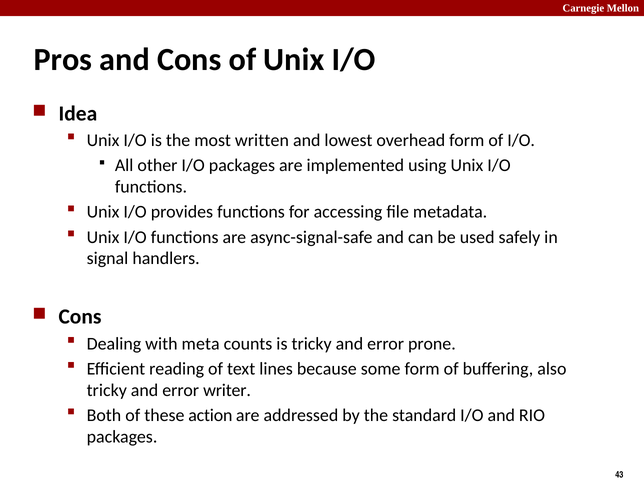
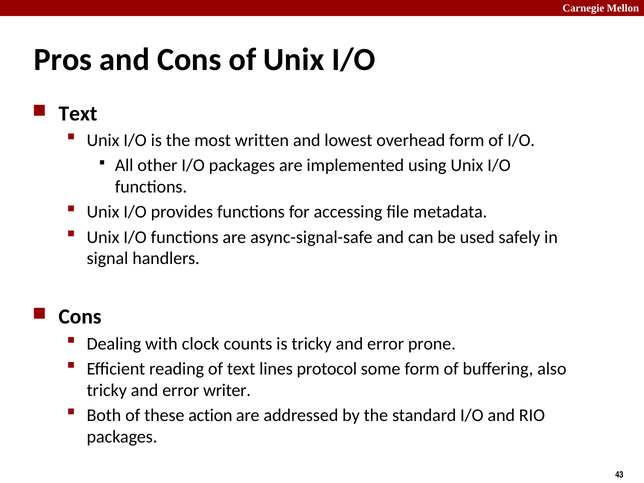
Idea at (78, 114): Idea -> Text
meta: meta -> clock
because: because -> protocol
